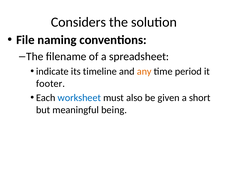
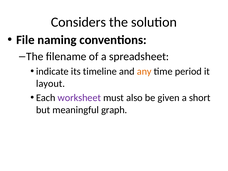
footer: footer -> layout
worksheet colour: blue -> purple
being: being -> graph
